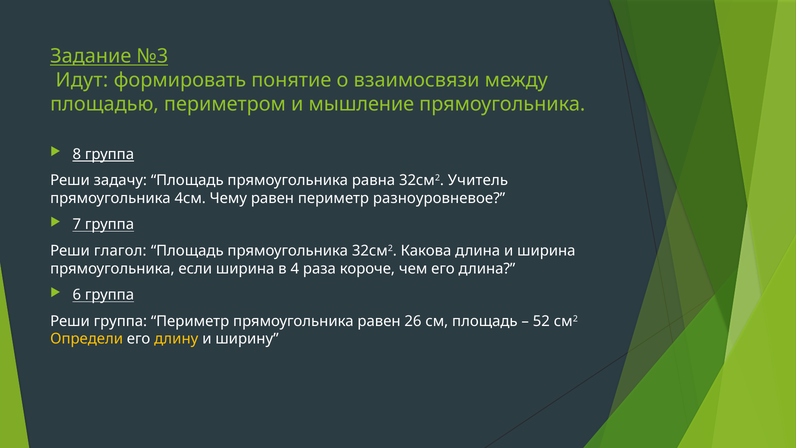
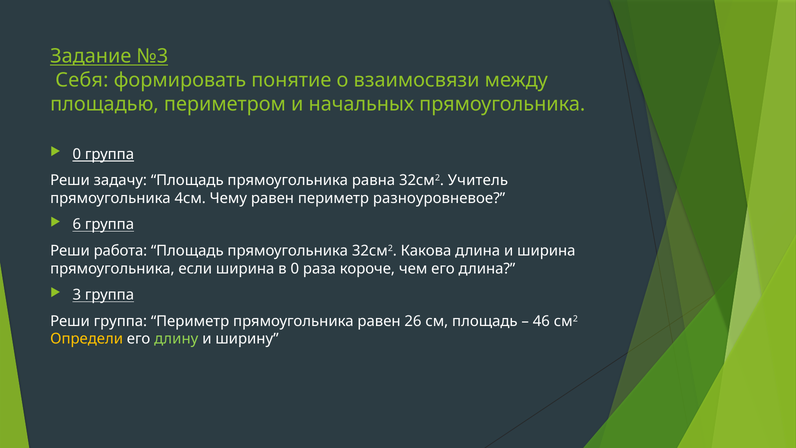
Идут: Идут -> Себя
мышление: мышление -> начальных
8 at (77, 154): 8 -> 0
7: 7 -> 6
глагол: глагол -> работа
в 4: 4 -> 0
6: 6 -> 3
52: 52 -> 46
длину colour: yellow -> light green
